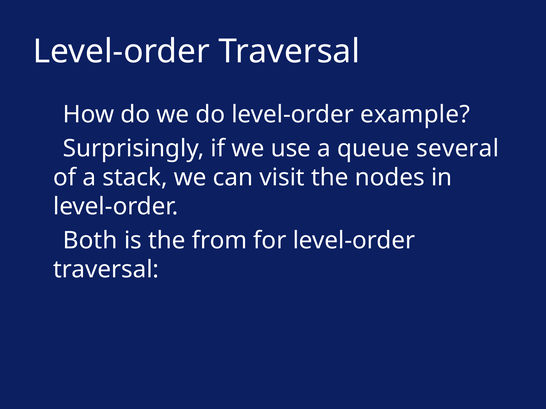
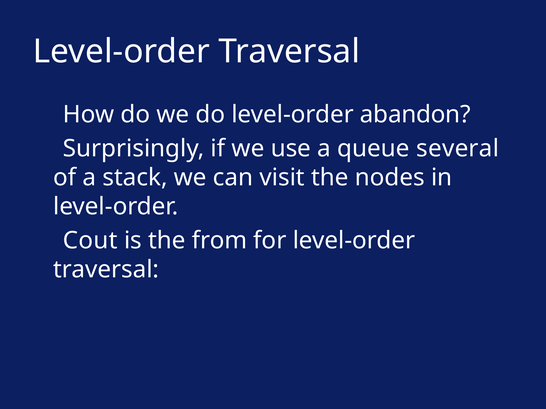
example: example -> abandon
Both: Both -> Cout
